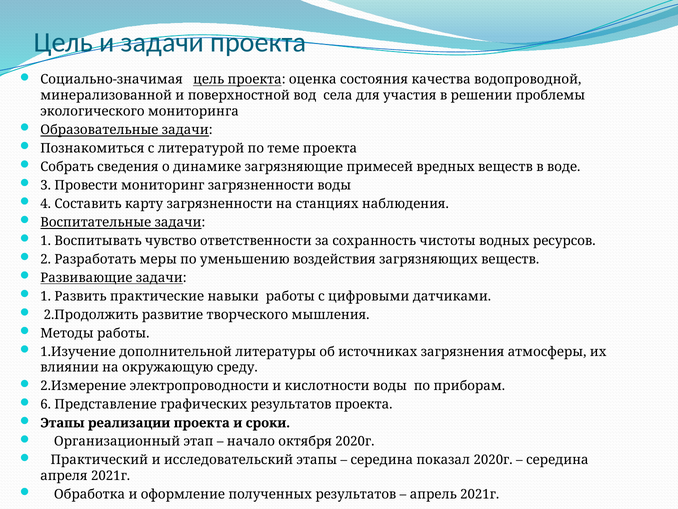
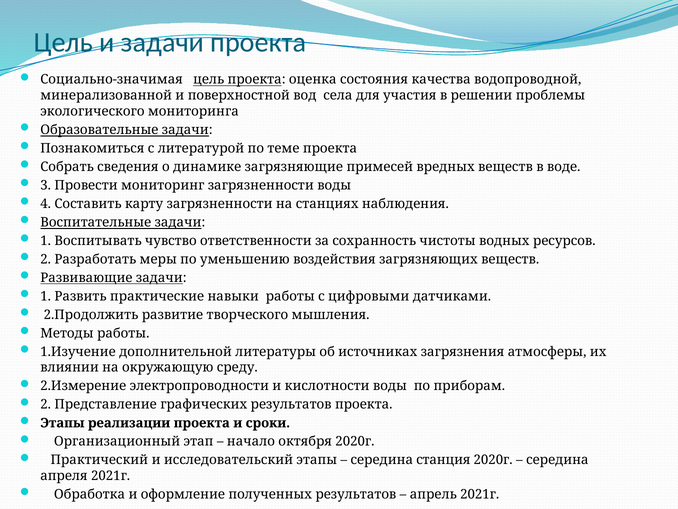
6 at (46, 404): 6 -> 2
показал: показал -> станция
